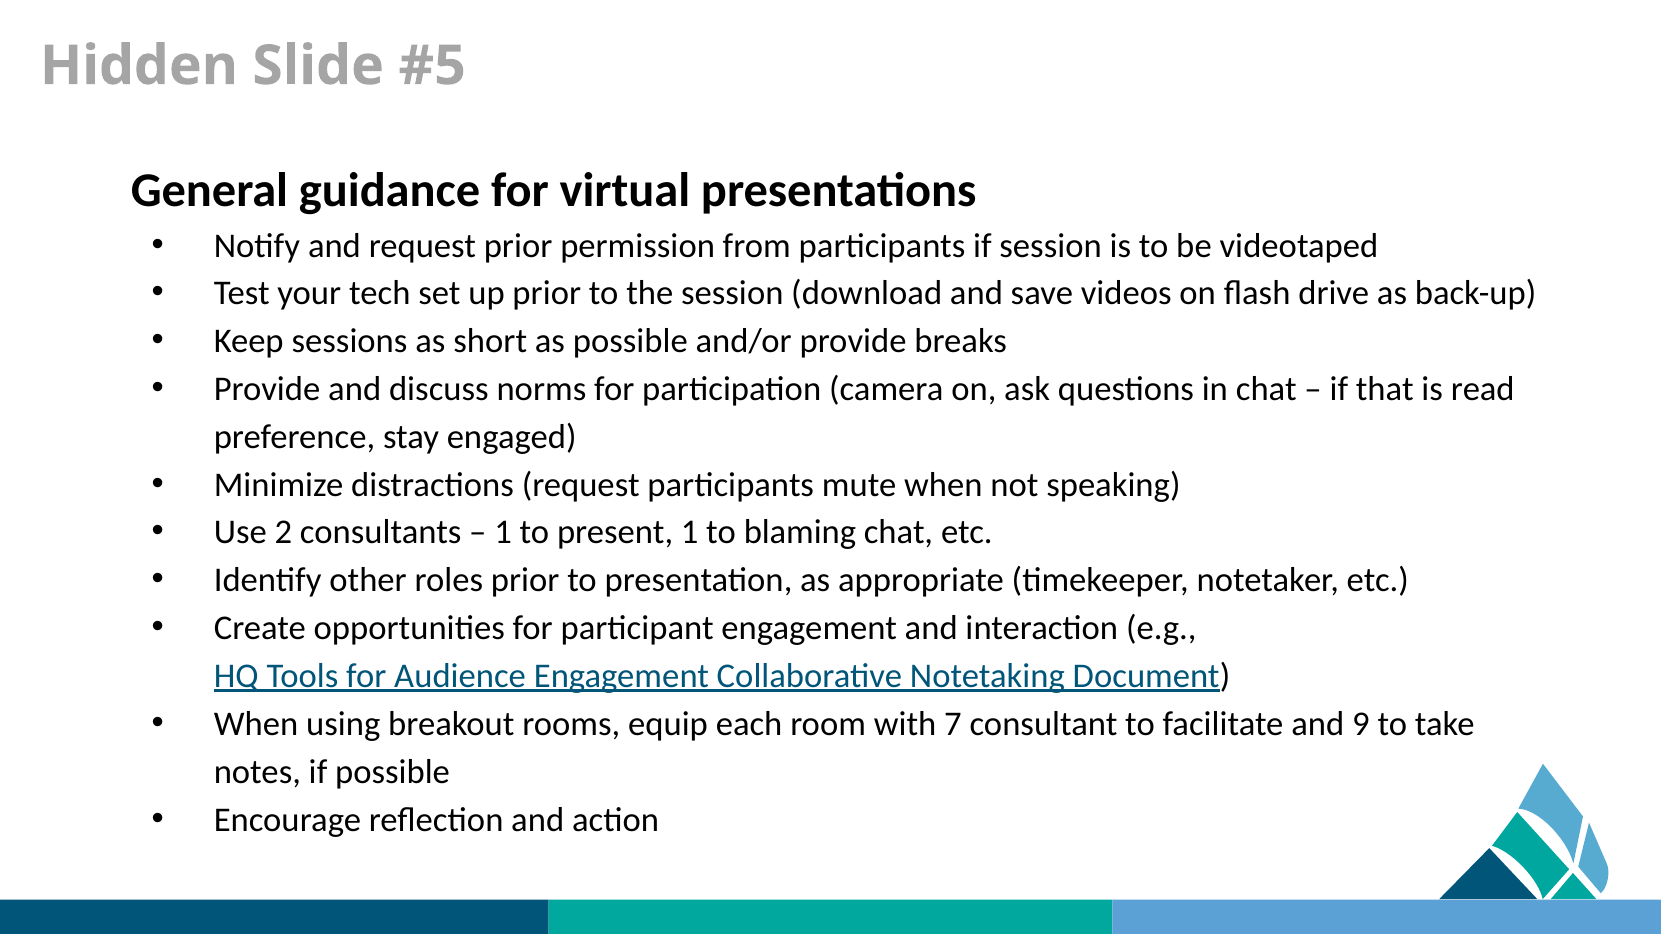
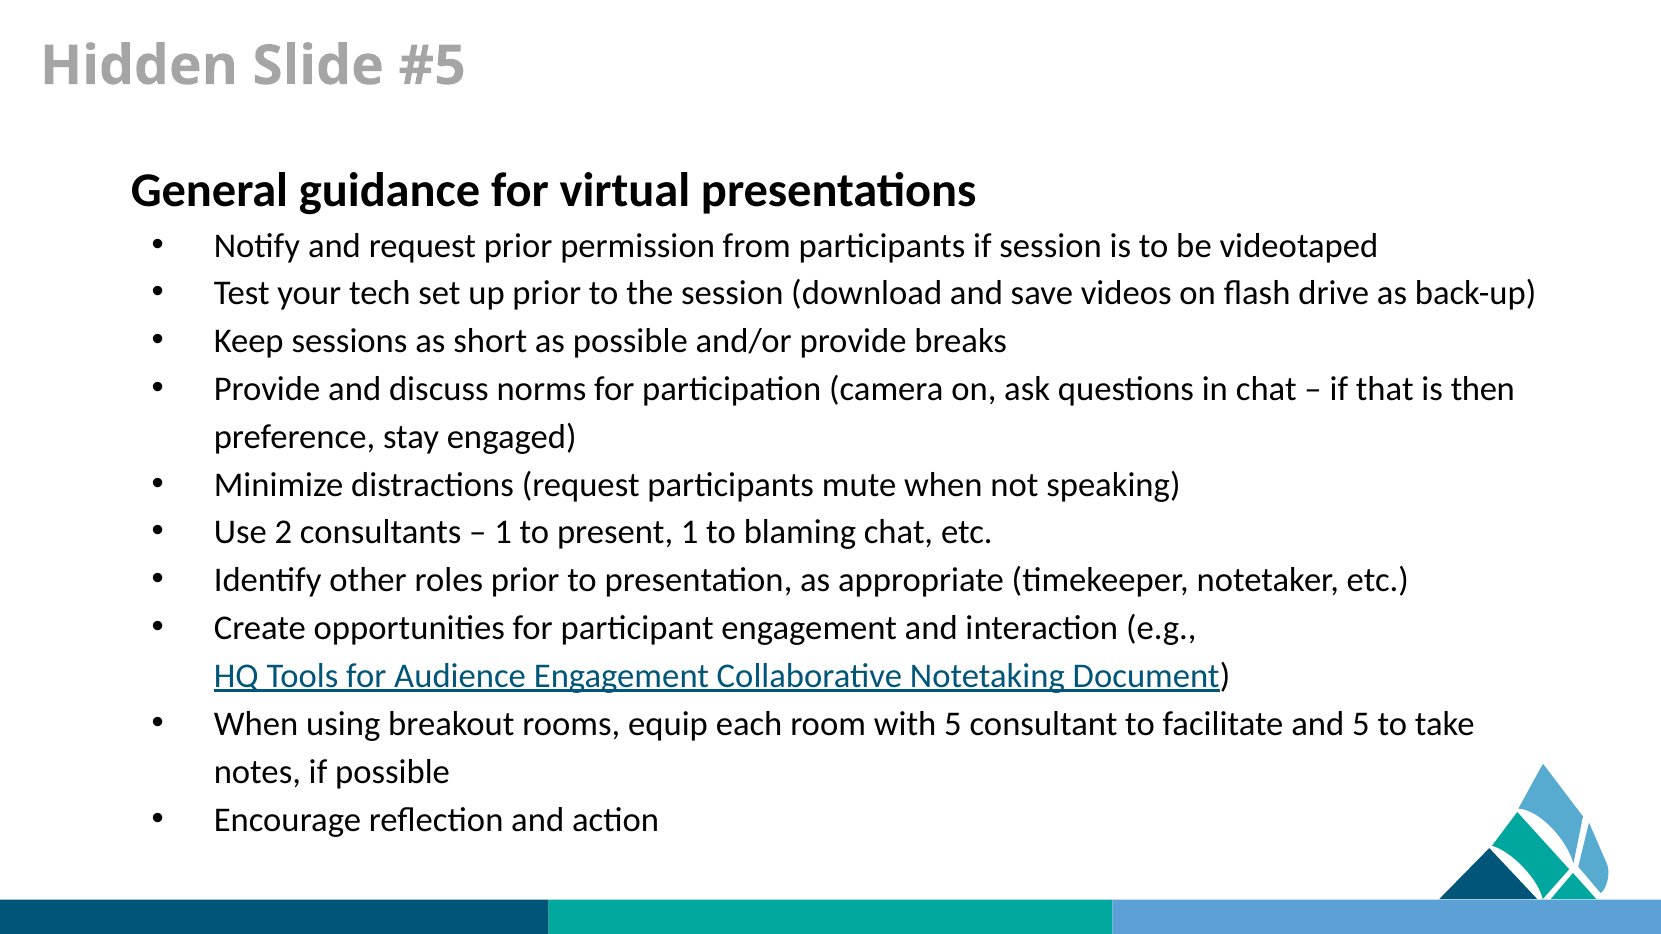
read: read -> then
with 7: 7 -> 5
and 9: 9 -> 5
